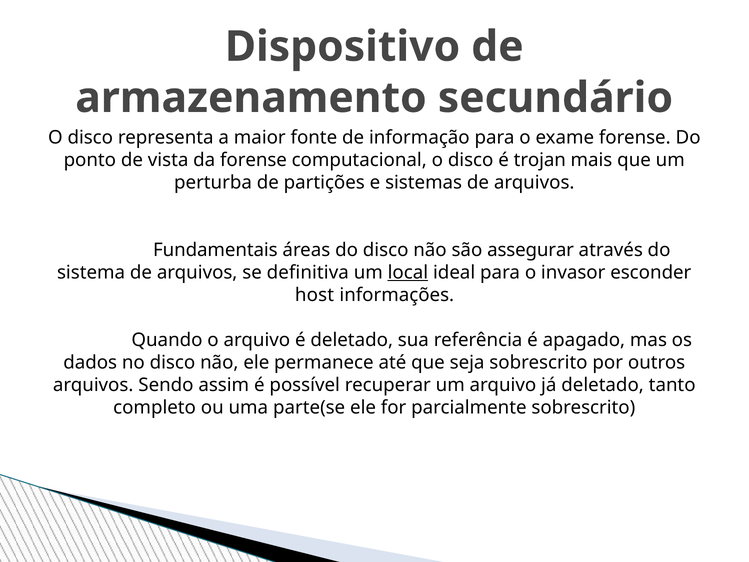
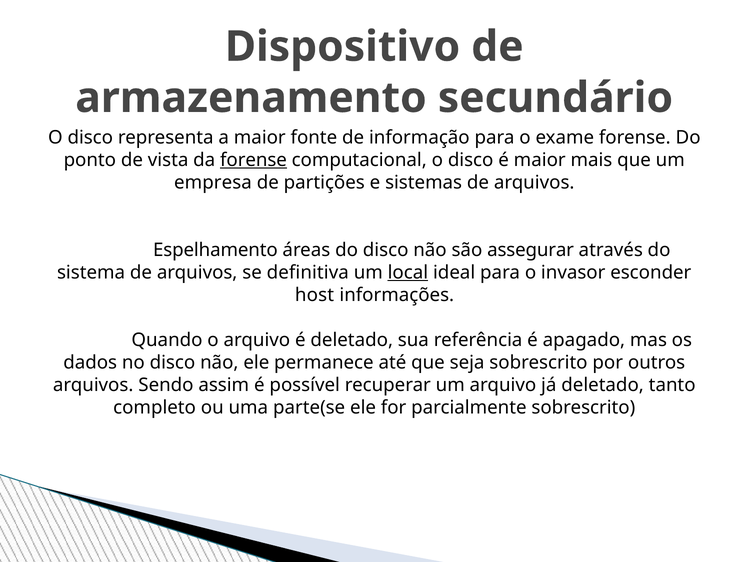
forense at (254, 160) underline: none -> present
é trojan: trojan -> maior
perturba: perturba -> empresa
Fundamentais: Fundamentais -> Espelhamento
